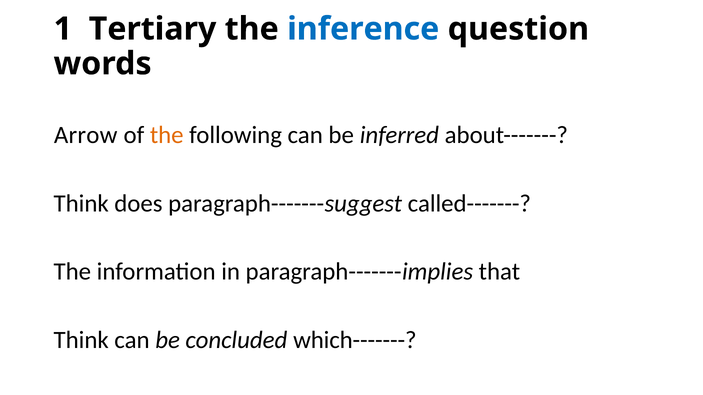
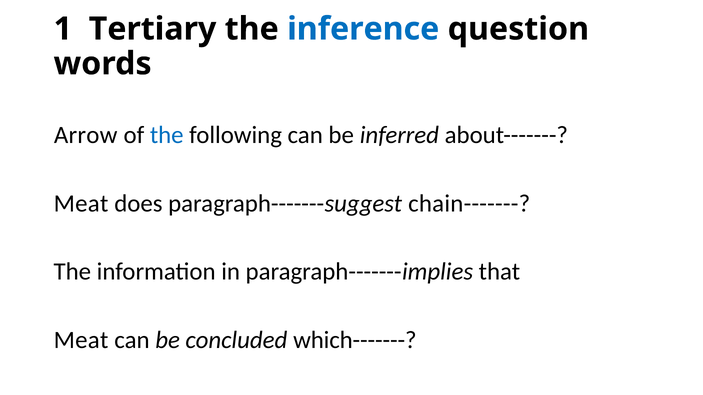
the at (167, 135) colour: orange -> blue
Think at (81, 204): Think -> Meat
called-------: called------- -> chain-------
Think at (81, 340): Think -> Meat
